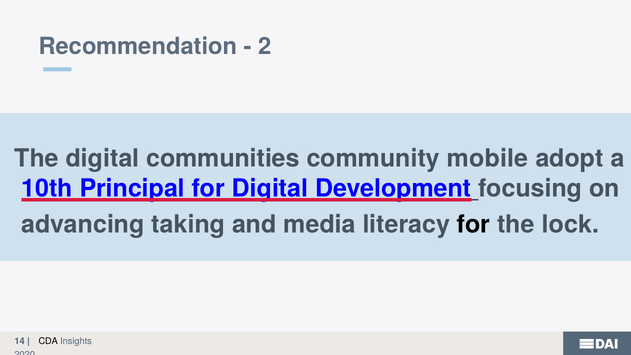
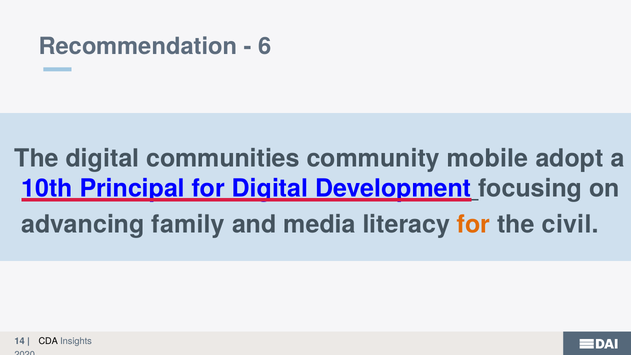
2: 2 -> 6
taking: taking -> family
for at (474, 224) colour: black -> orange
lock: lock -> civil
